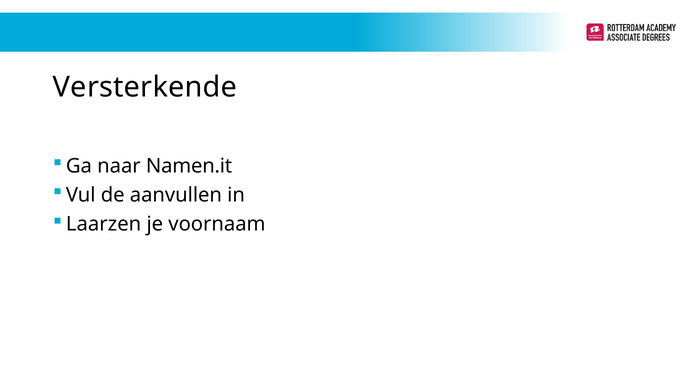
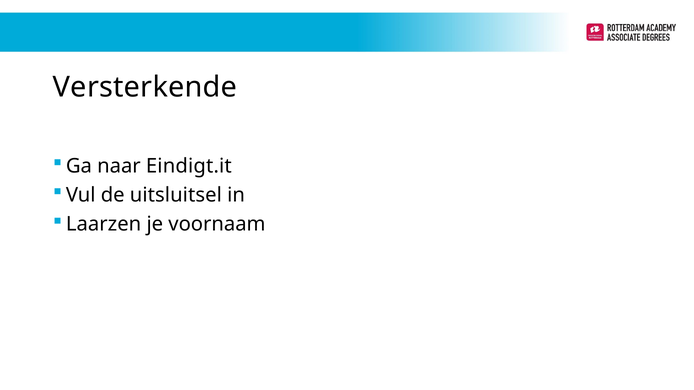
Namen.it: Namen.it -> Eindigt.it
aanvullen: aanvullen -> uitsluitsel
